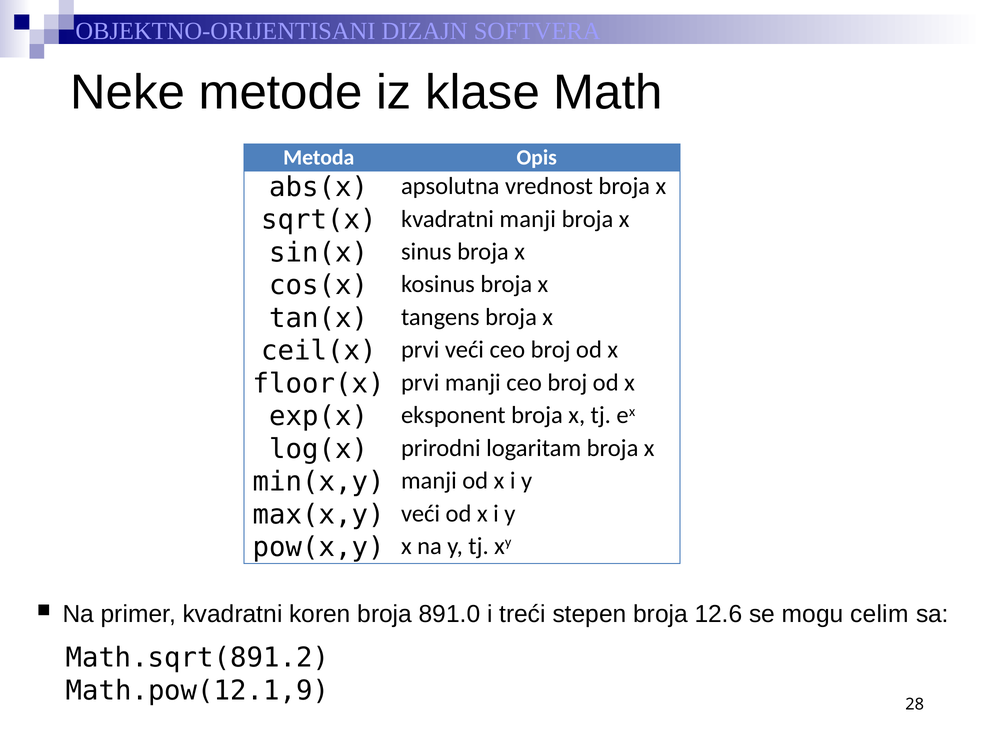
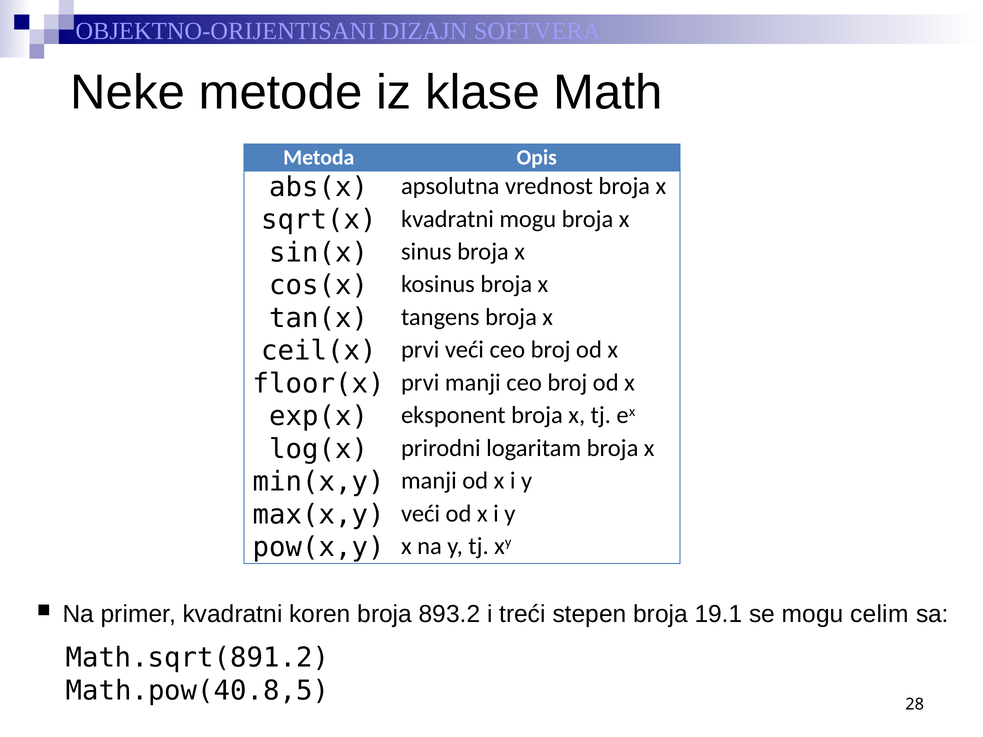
kvadratni manji: manji -> mogu
891.0: 891.0 -> 893.2
12.6: 12.6 -> 19.1
Math.pow(12.1,9: Math.pow(12.1,9 -> Math.pow(40.8,5
